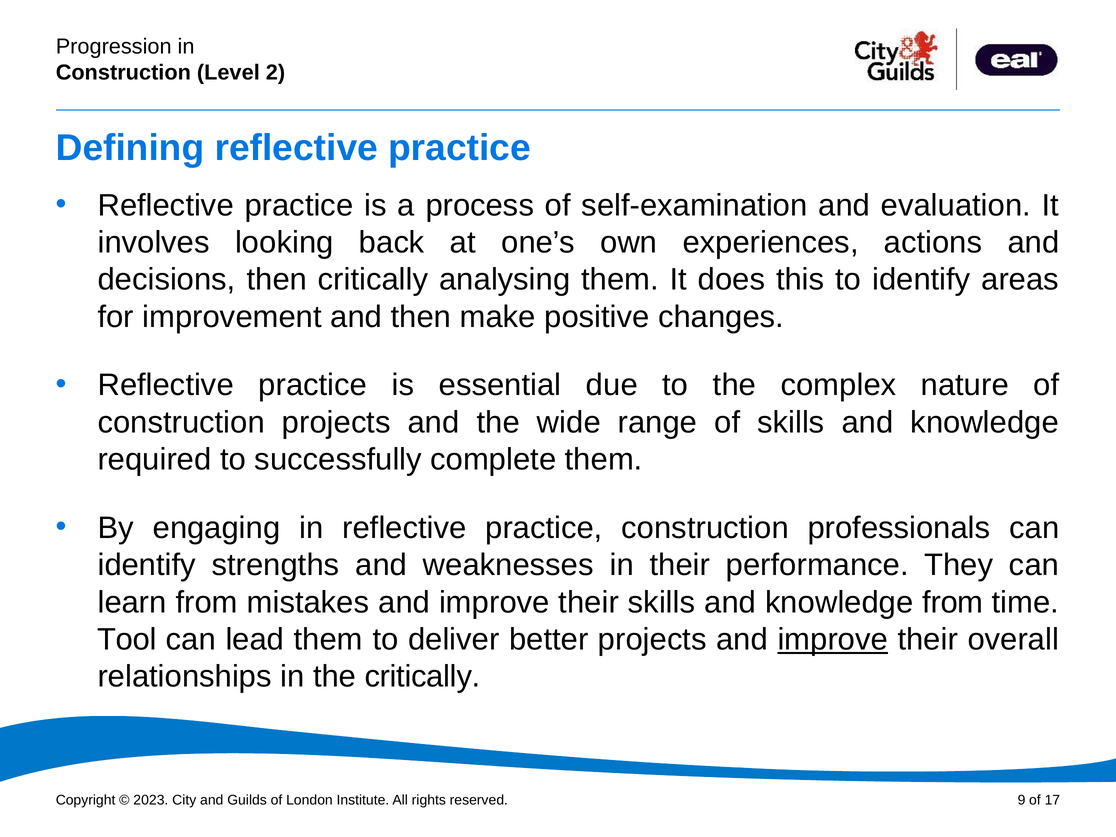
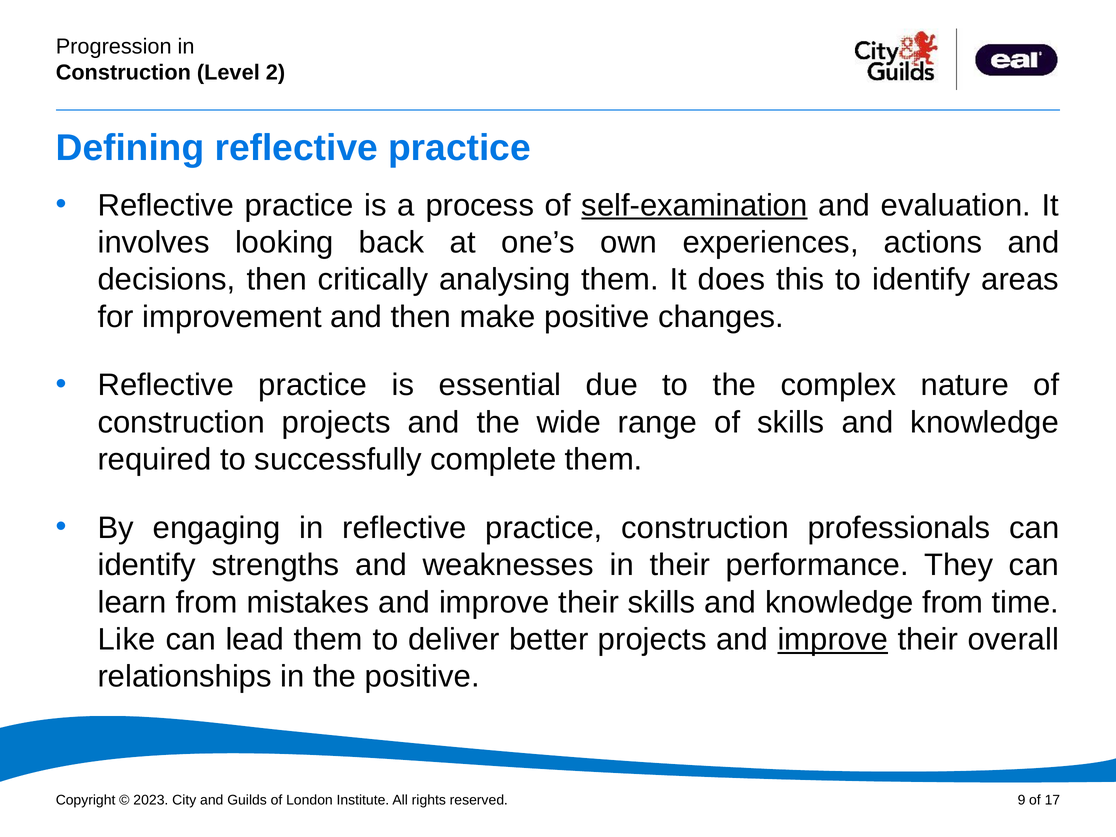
self-examination underline: none -> present
Tool: Tool -> Like
the critically: critically -> positive
